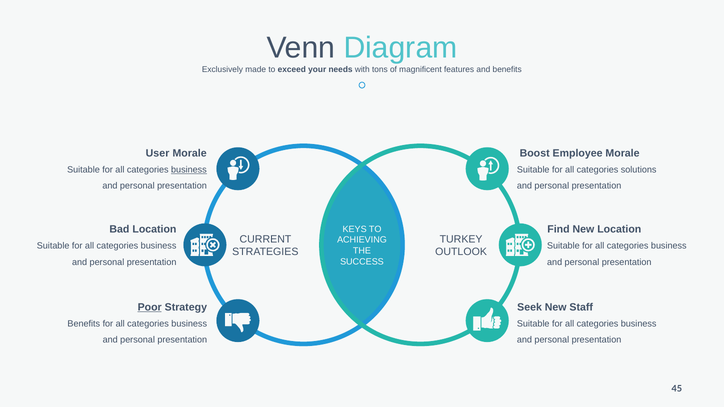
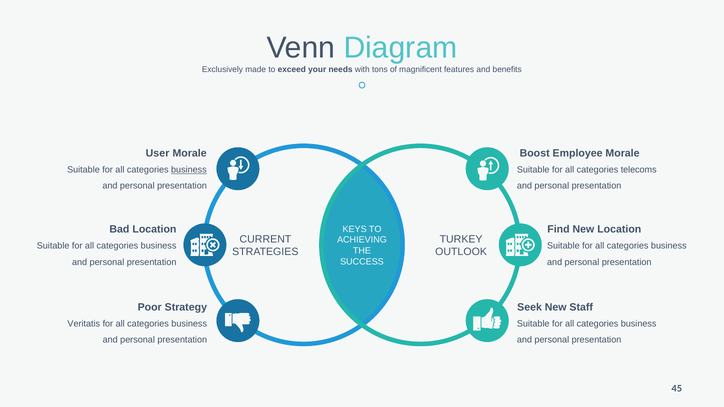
solutions: solutions -> telecoms
Poor underline: present -> none
Benefits at (84, 324): Benefits -> Veritatis
